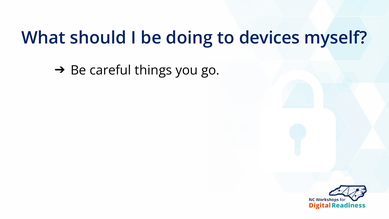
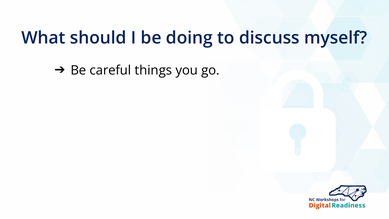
devices: devices -> discuss
